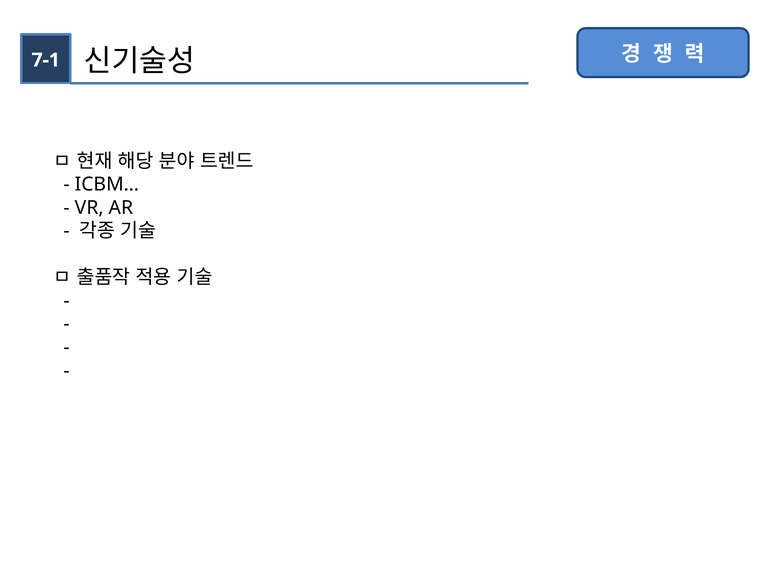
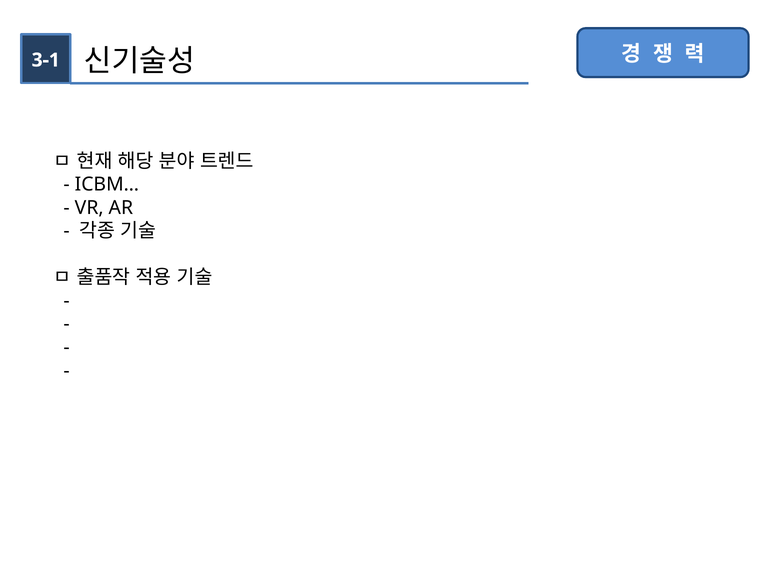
7-1: 7-1 -> 3-1
